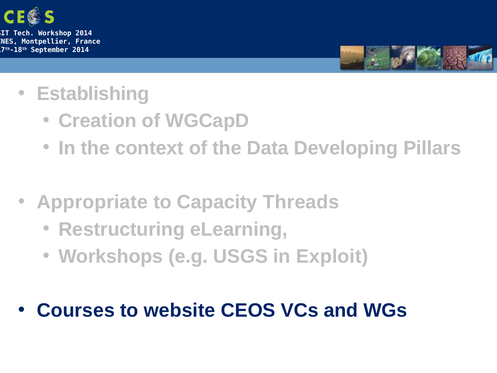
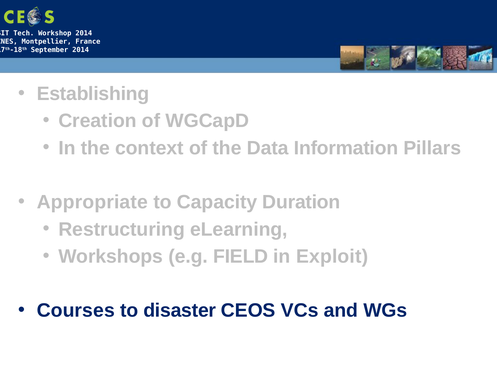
Developing: Developing -> Information
Threads: Threads -> Duration
USGS: USGS -> FIELD
website: website -> disaster
